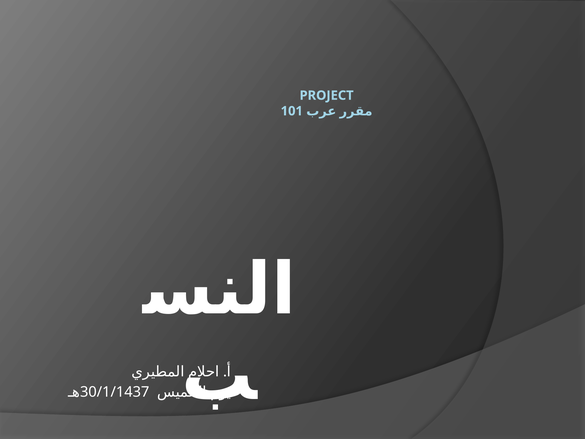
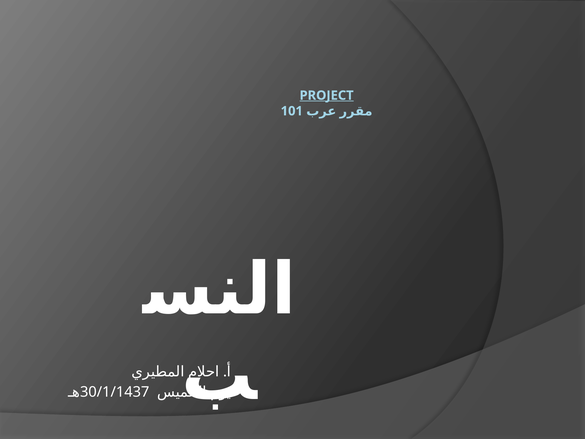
PROJECT underline: none -> present
